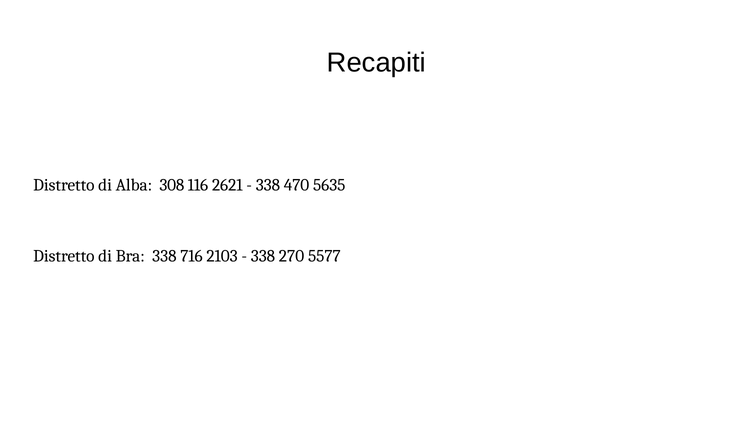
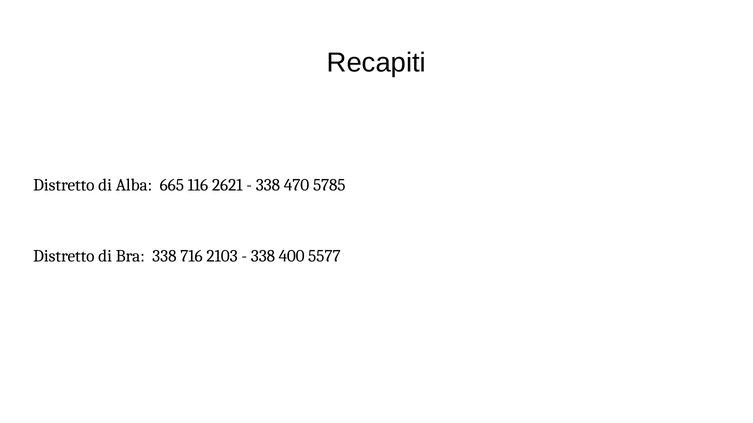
308: 308 -> 665
5635: 5635 -> 5785
270: 270 -> 400
